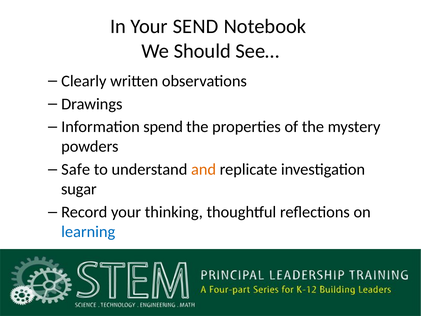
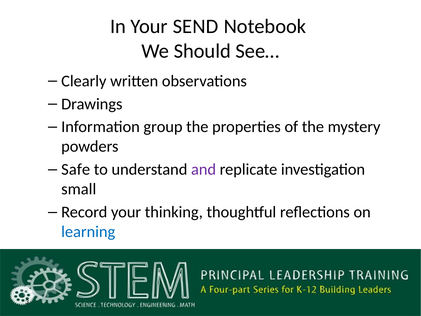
spend: spend -> group
and colour: orange -> purple
sugar: sugar -> small
